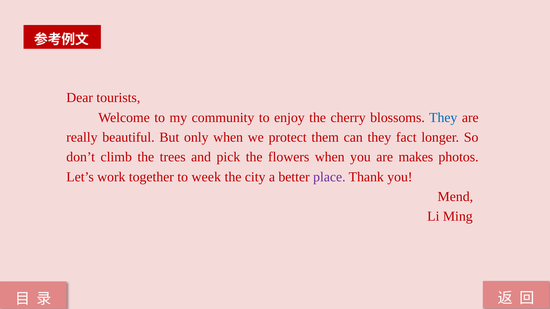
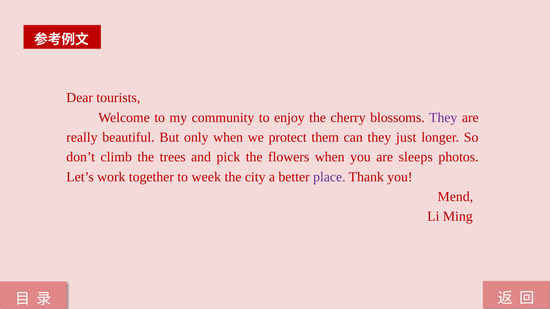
They at (443, 118) colour: blue -> purple
fact: fact -> just
makes: makes -> sleeps
